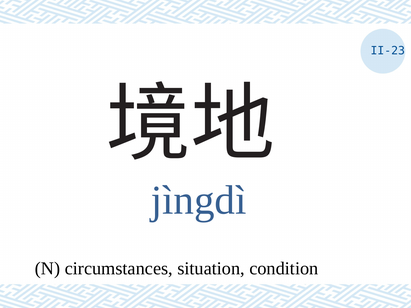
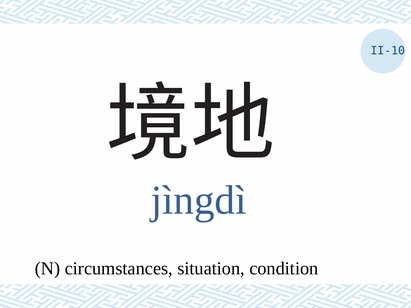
II-23: II-23 -> II-10
